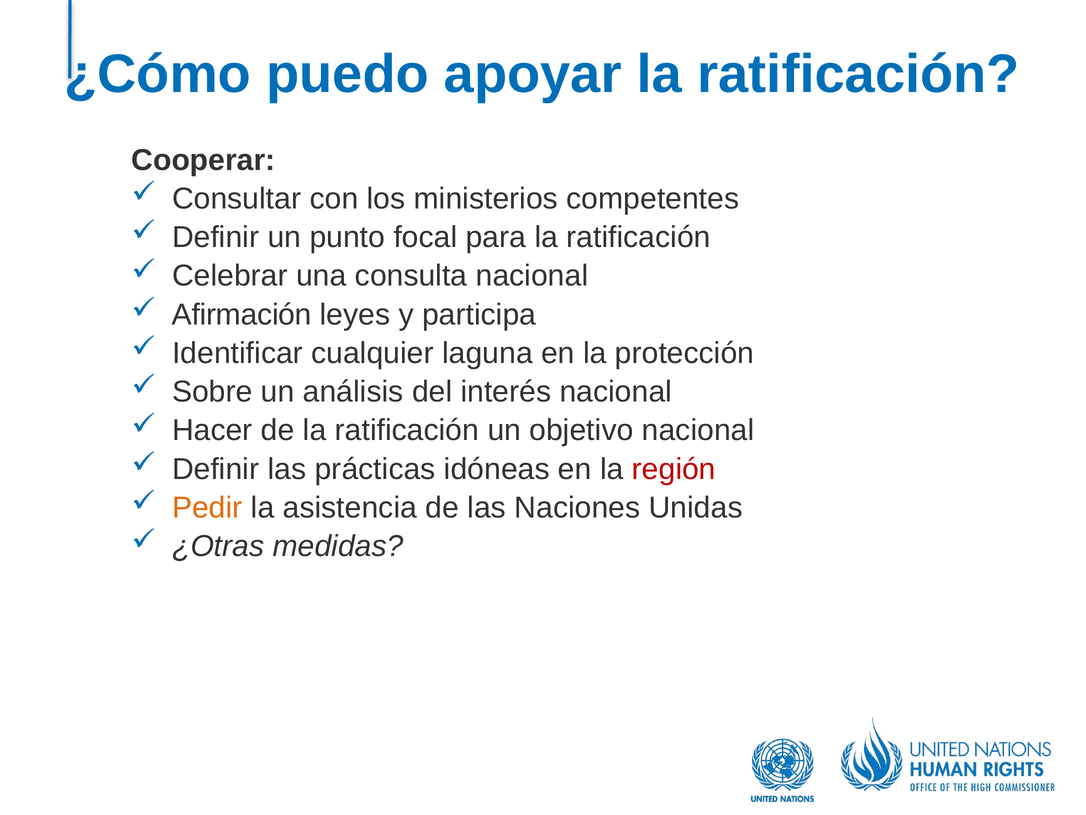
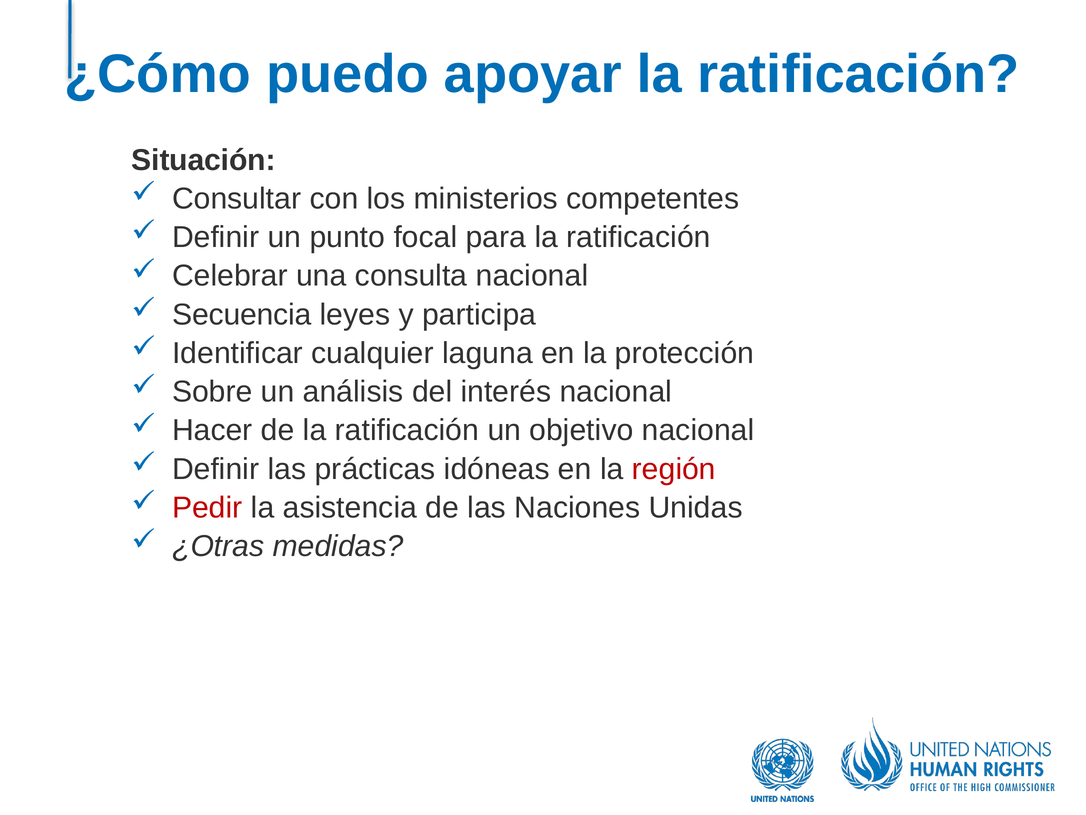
Cooperar: Cooperar -> Situación
Afirmación: Afirmación -> Secuencia
Pedir colour: orange -> red
